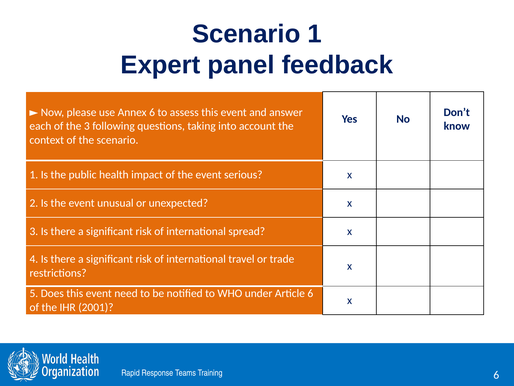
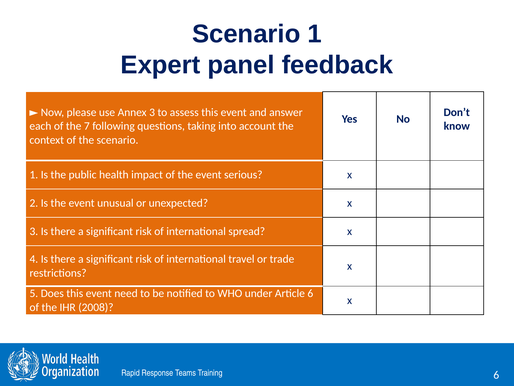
Annex 6: 6 -> 3
the 3: 3 -> 7
2001: 2001 -> 2008
